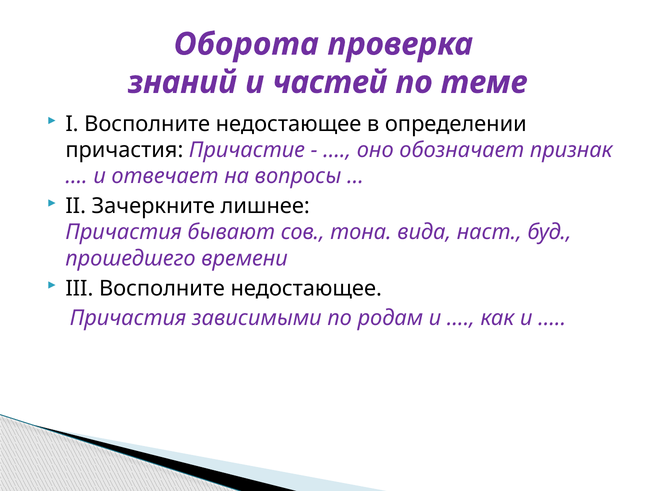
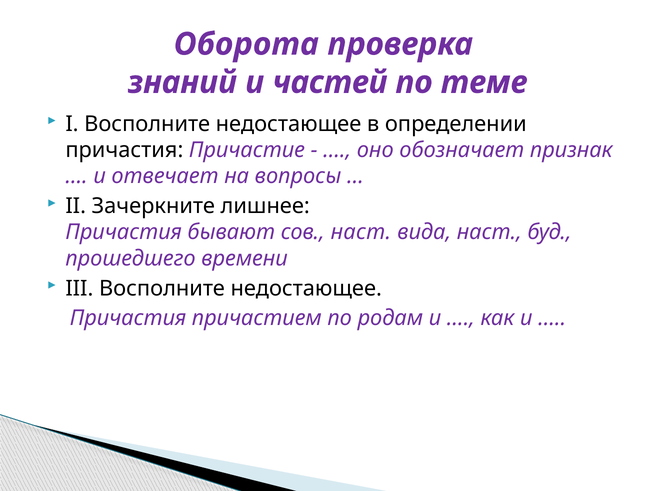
сов тона: тона -> наст
зависимыми: зависимыми -> причастием
